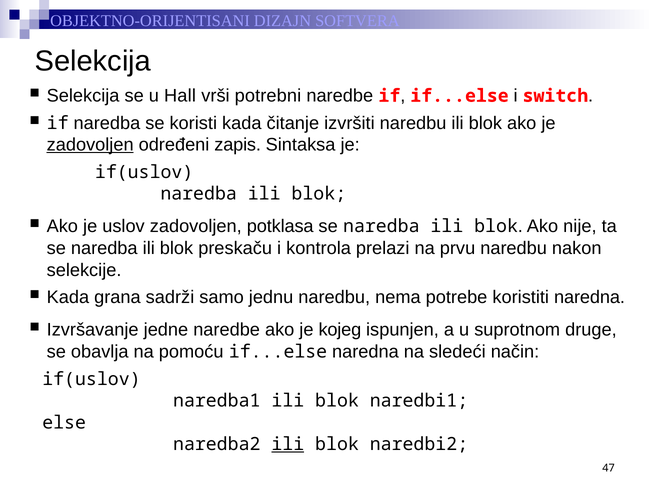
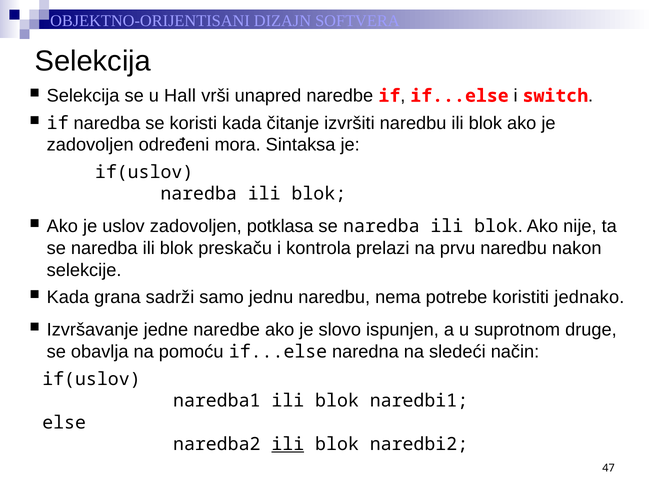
potrebni: potrebni -> unapred
zadovoljen at (90, 145) underline: present -> none
zapis: zapis -> mora
koristiti naredna: naredna -> jednako
kojeg: kojeg -> slovo
